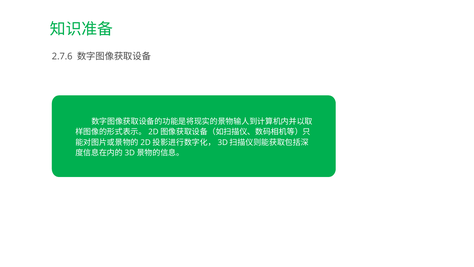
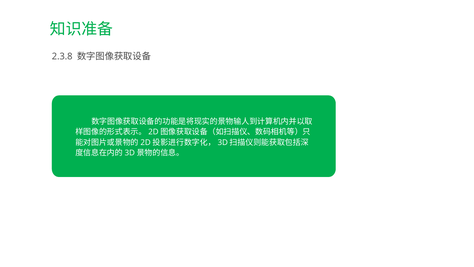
2.7.6: 2.7.6 -> 2.3.8
